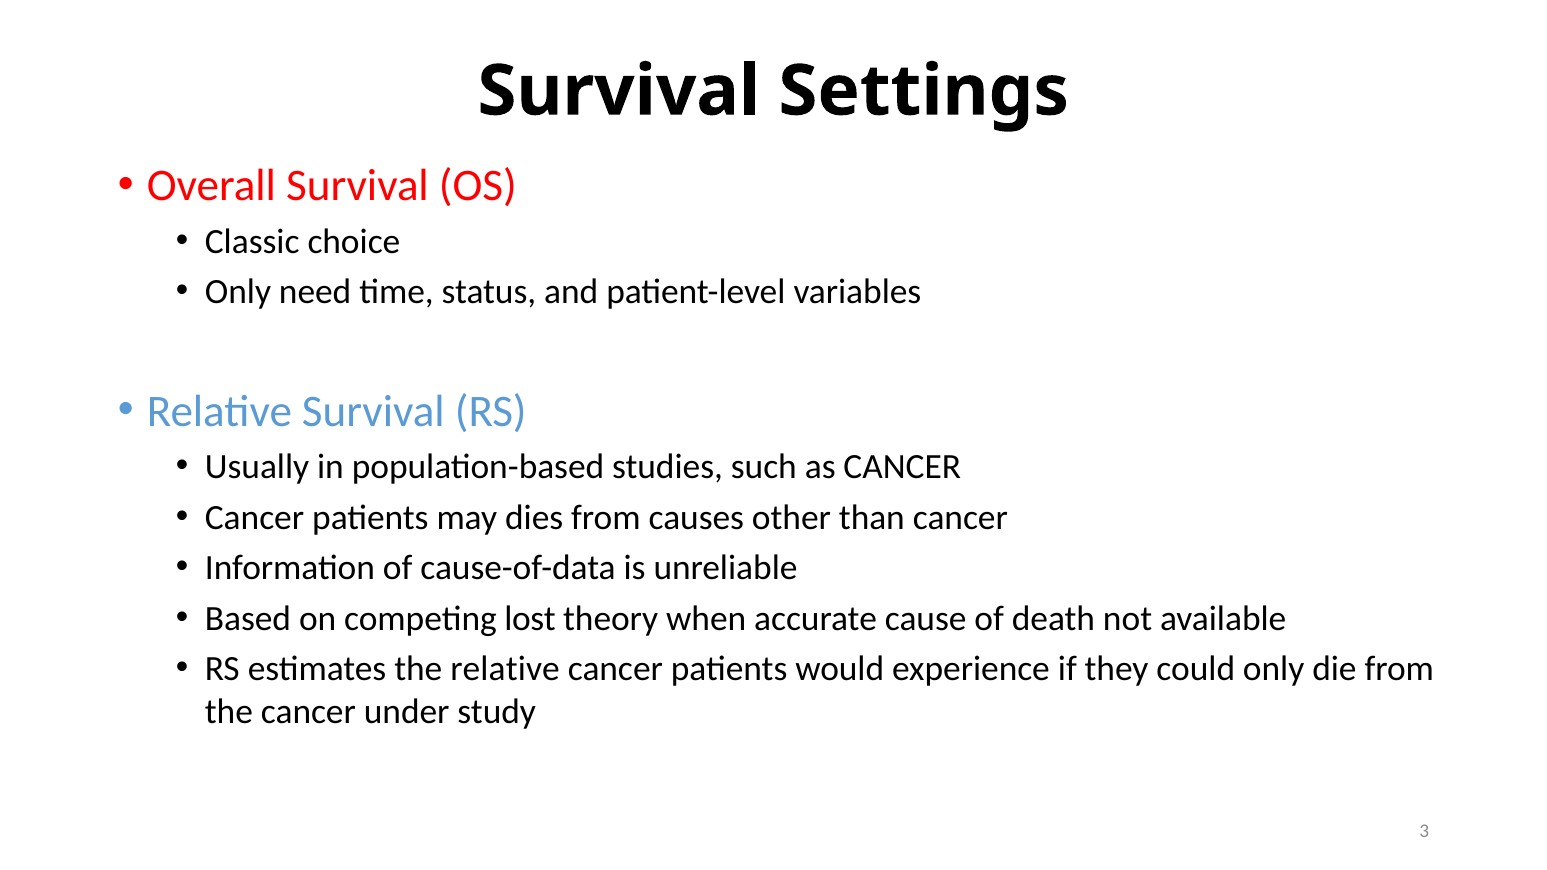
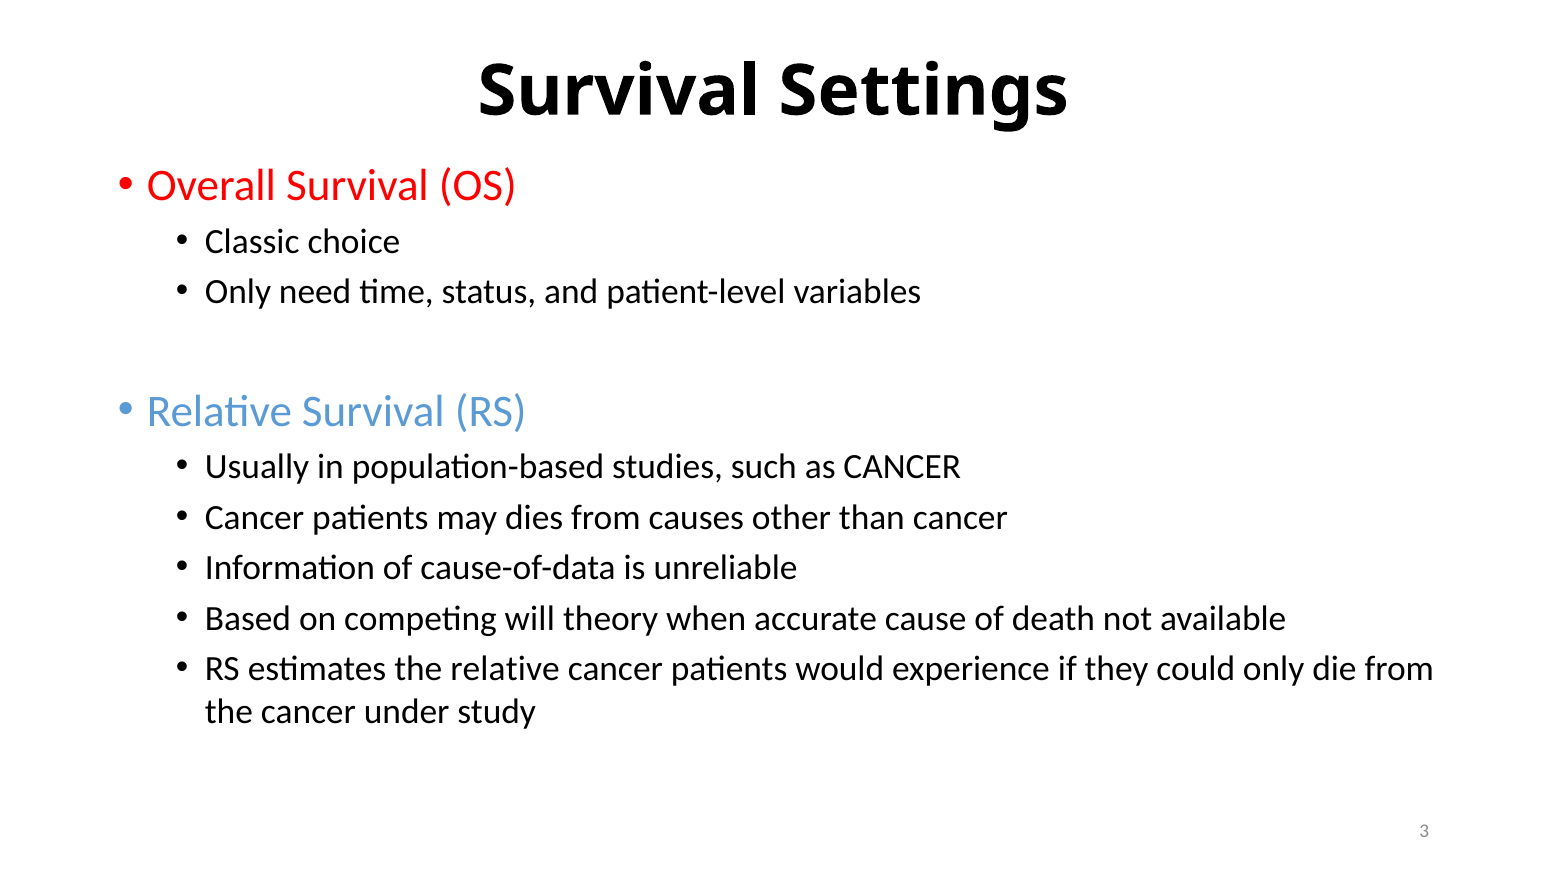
lost: lost -> will
